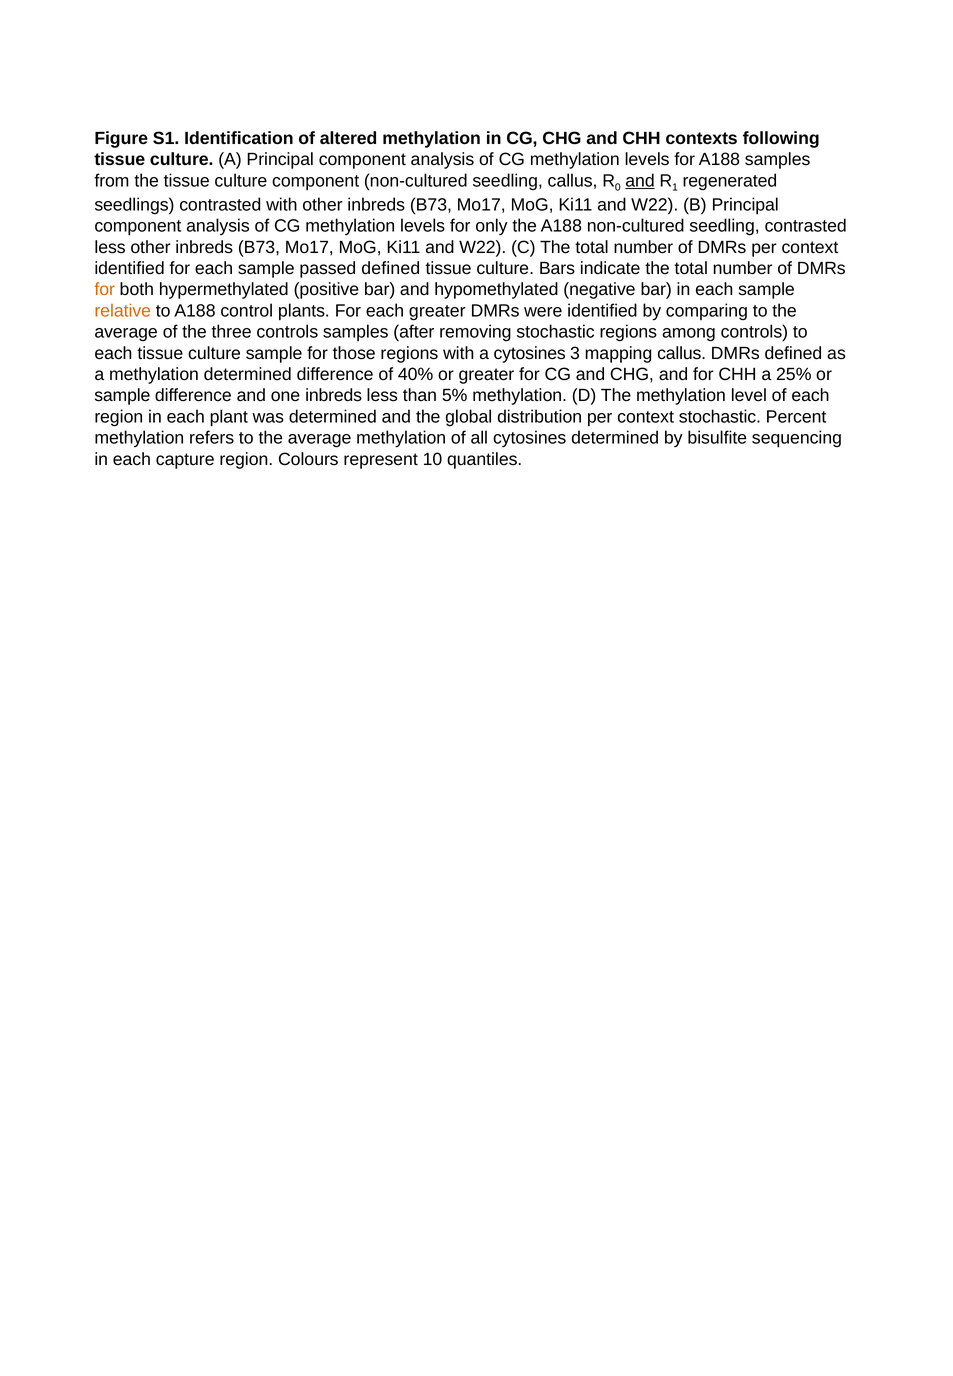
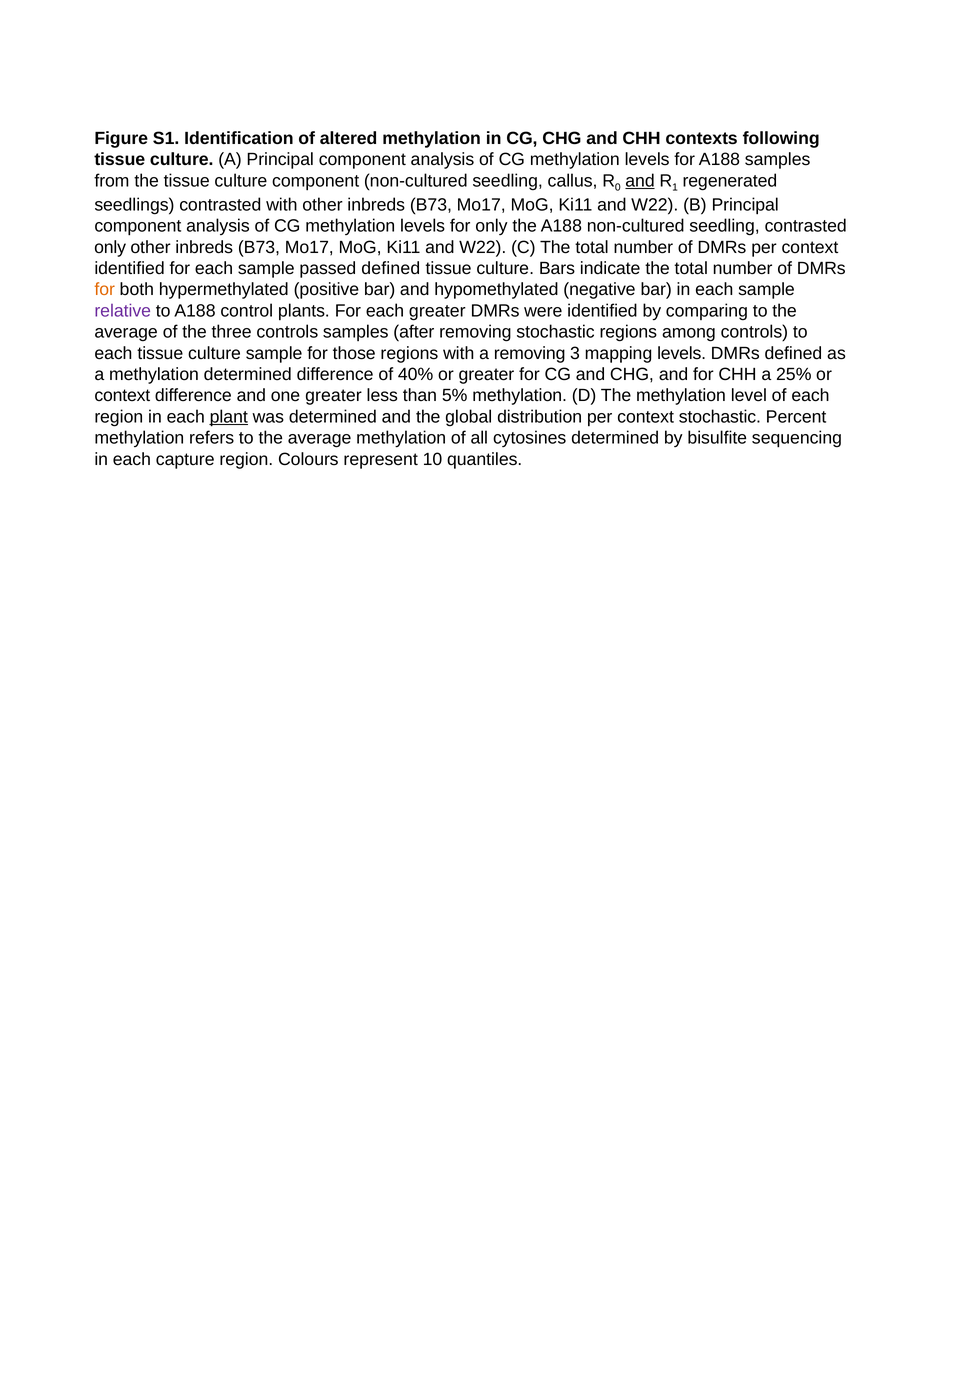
less at (110, 247): less -> only
relative colour: orange -> purple
a cytosines: cytosines -> removing
mapping callus: callus -> levels
sample at (122, 396): sample -> context
one inbreds: inbreds -> greater
plant underline: none -> present
